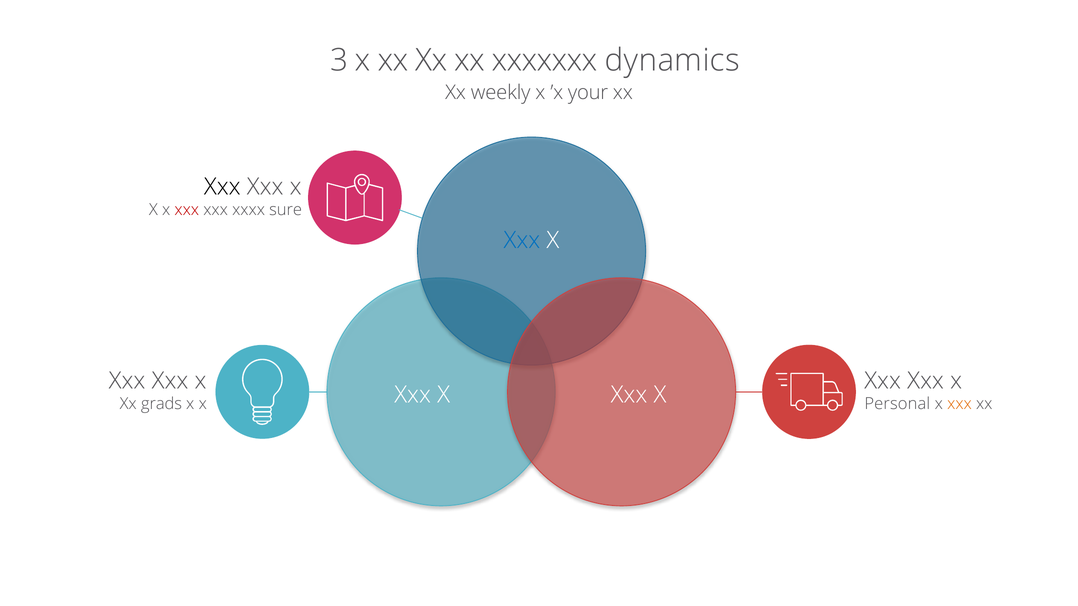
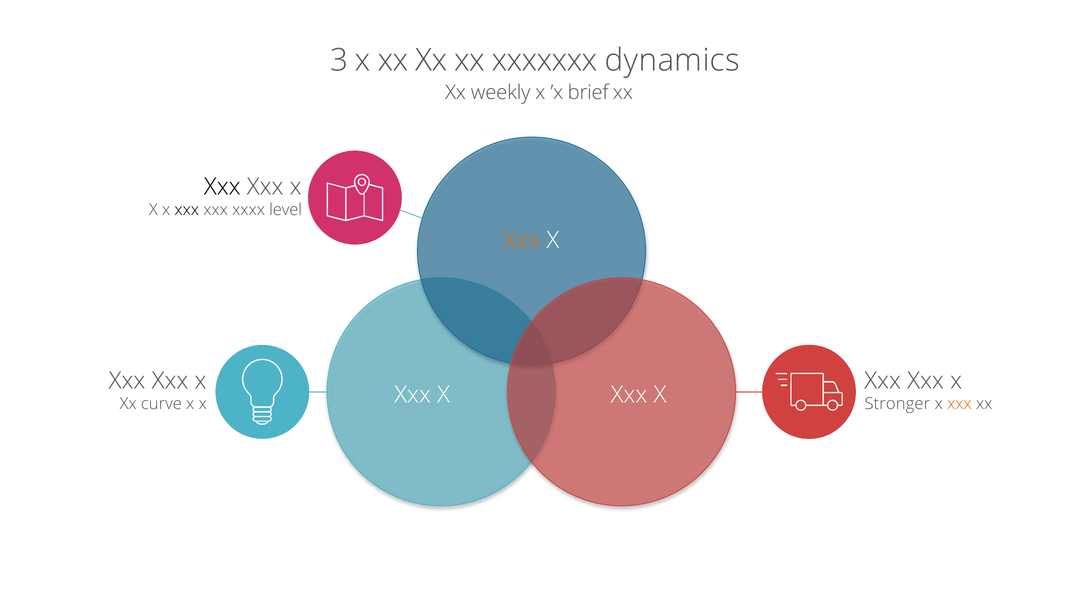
your: your -> brief
xxx at (187, 210) colour: red -> black
sure: sure -> level
Xxx at (522, 240) colour: blue -> orange
grads: grads -> curve
Personal: Personal -> Stronger
